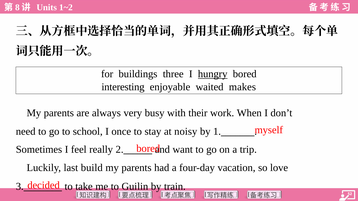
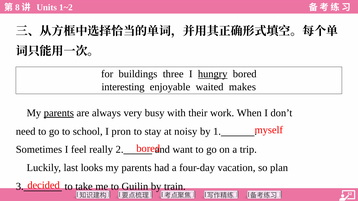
parents at (59, 113) underline: none -> present
once: once -> pron
build: build -> looks
love: love -> plan
